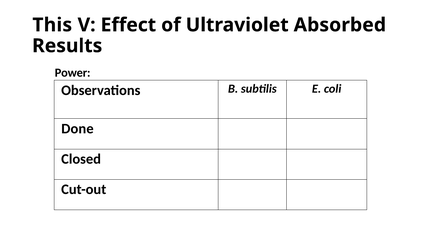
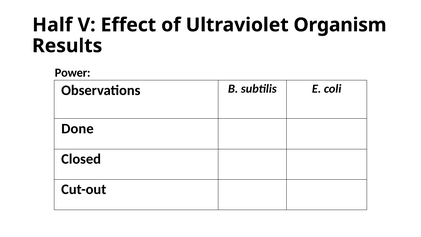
This: This -> Half
Absorbed: Absorbed -> Organism
